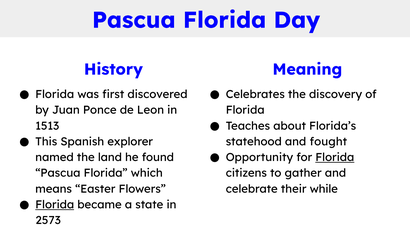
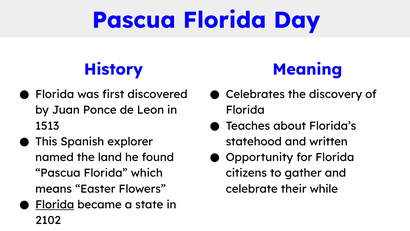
fought: fought -> written
Florida at (335, 157) underline: present -> none
2573: 2573 -> 2102
